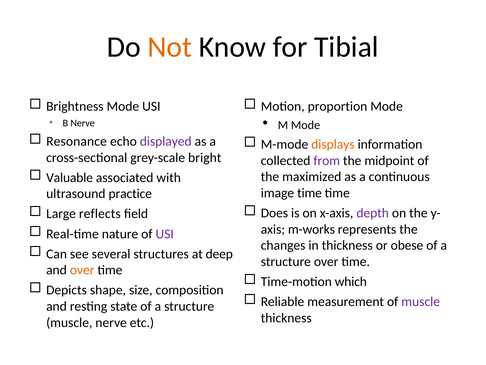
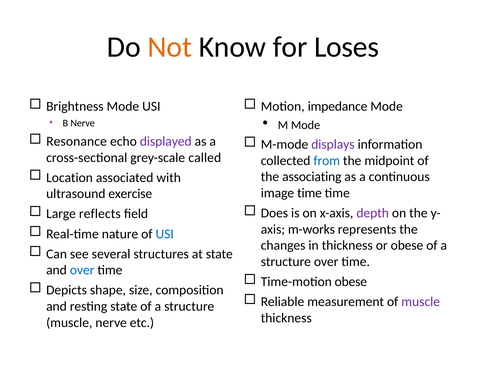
Tibial: Tibial -> Loses
proportion: proportion -> impedance
displays colour: orange -> purple
bright: bright -> called
from colour: purple -> blue
Valuable: Valuable -> Location
maximized: maximized -> associating
practice: practice -> exercise
USI at (165, 234) colour: purple -> blue
at deep: deep -> state
over at (82, 270) colour: orange -> blue
Time-motion which: which -> obese
